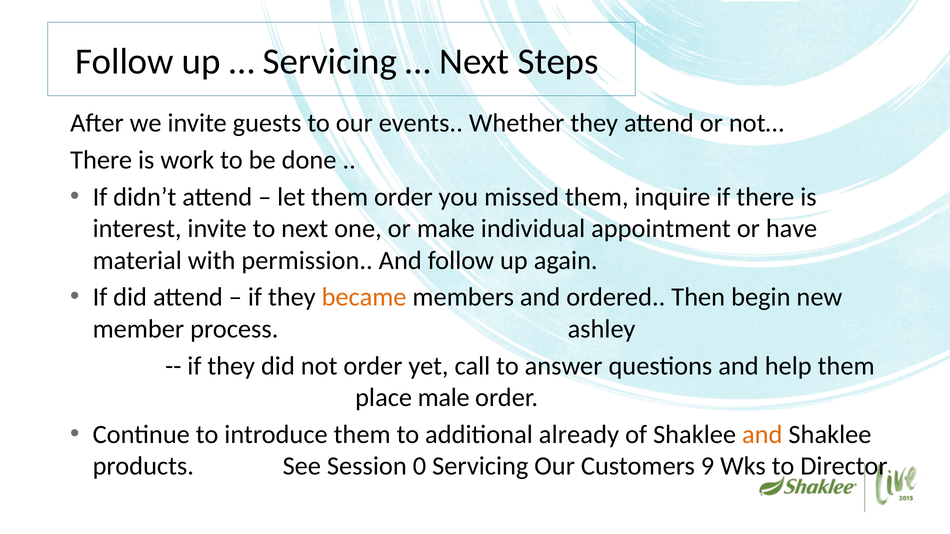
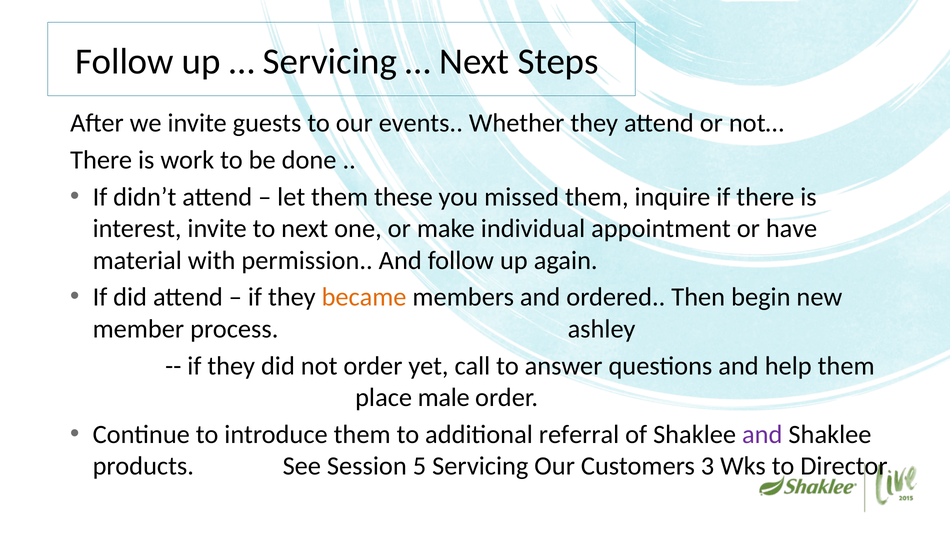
them order: order -> these
already: already -> referral
and at (762, 435) colour: orange -> purple
0: 0 -> 5
9: 9 -> 3
